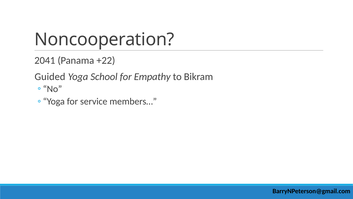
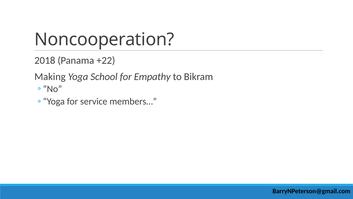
2041: 2041 -> 2018
Guided: Guided -> Making
